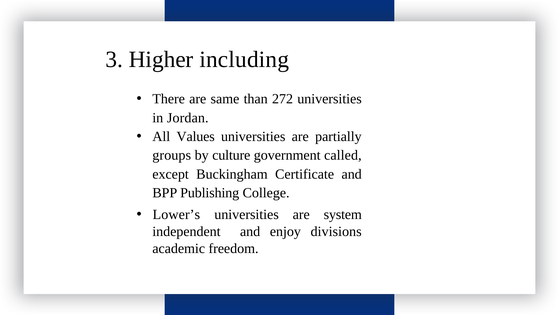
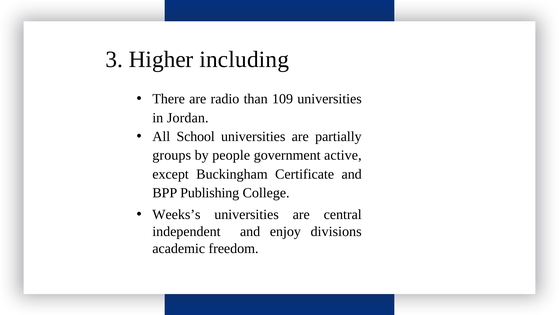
same: same -> radio
272: 272 -> 109
Values: Values -> School
culture: culture -> people
called: called -> active
Lower’s: Lower’s -> Weeks’s
system: system -> central
